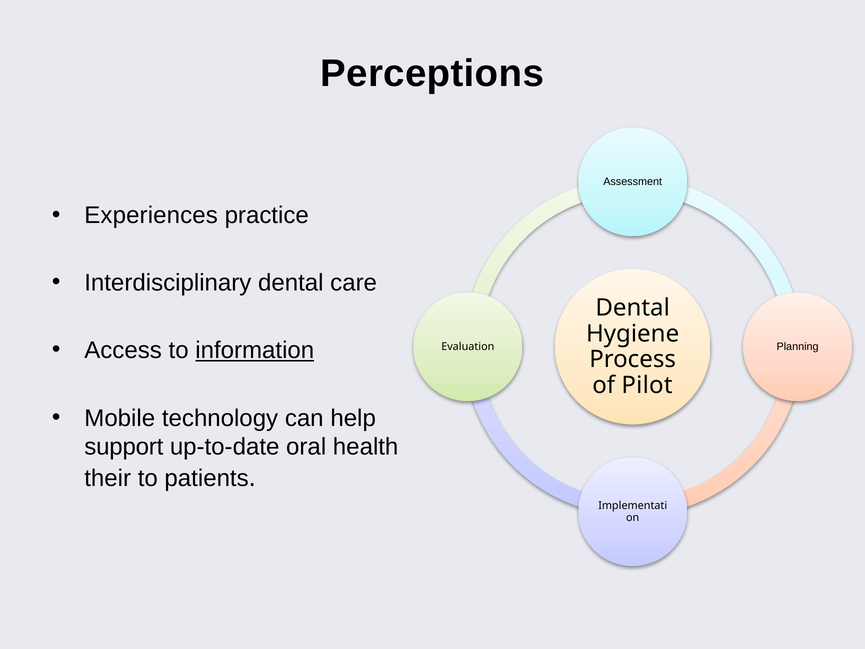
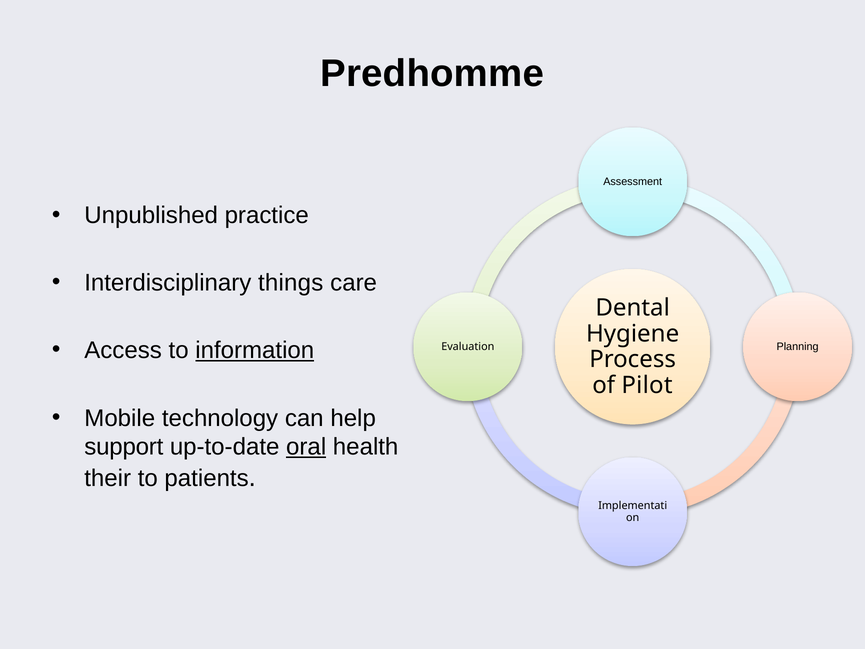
Perceptions: Perceptions -> Predhomme
Experiences: Experiences -> Unpublished
Interdisciplinary dental: dental -> things
oral underline: none -> present
